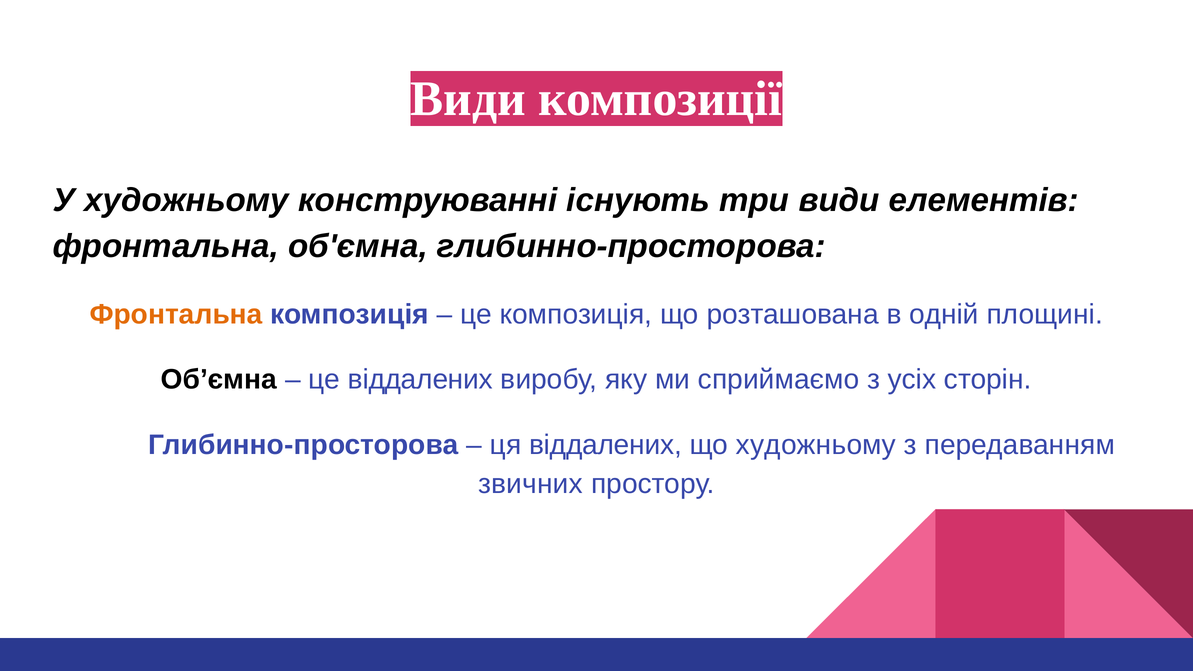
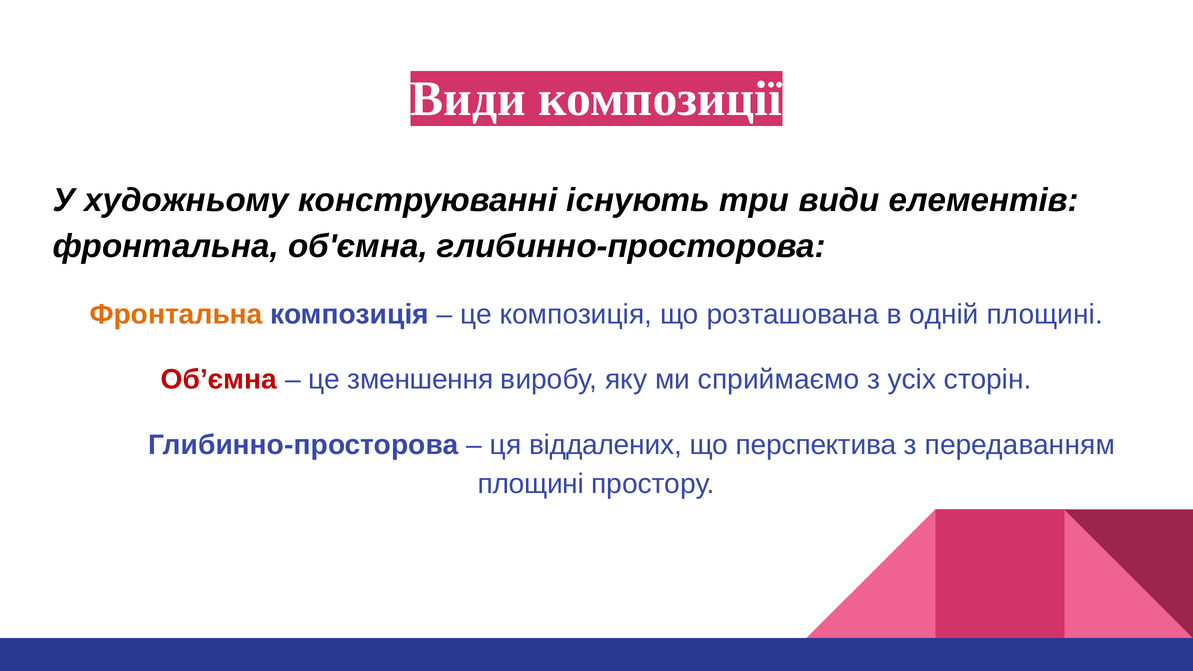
Об’ємна colour: black -> red
це віддалених: віддалених -> зменшення
що художньому: художньому -> перспектива
звичних at (531, 484): звичних -> площині
